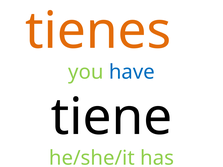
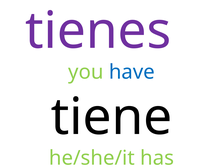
tienes colour: orange -> purple
